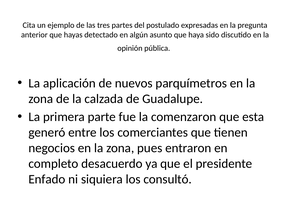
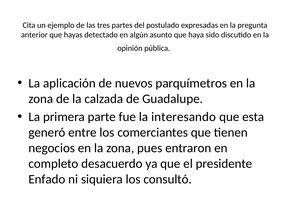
comenzaron: comenzaron -> interesando
